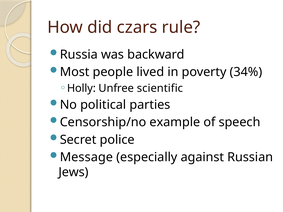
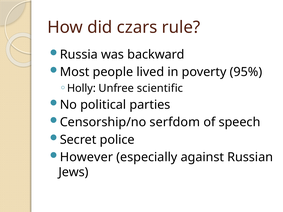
34%: 34% -> 95%
example: example -> serfdom
Message: Message -> However
